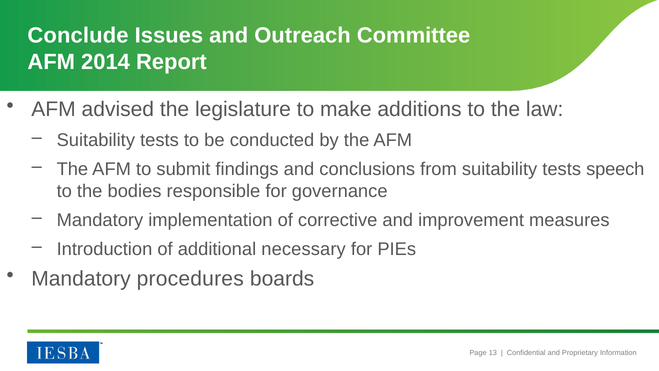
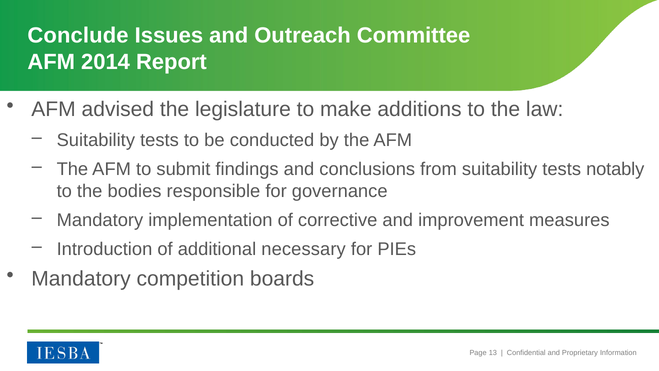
speech: speech -> notably
procedures: procedures -> competition
